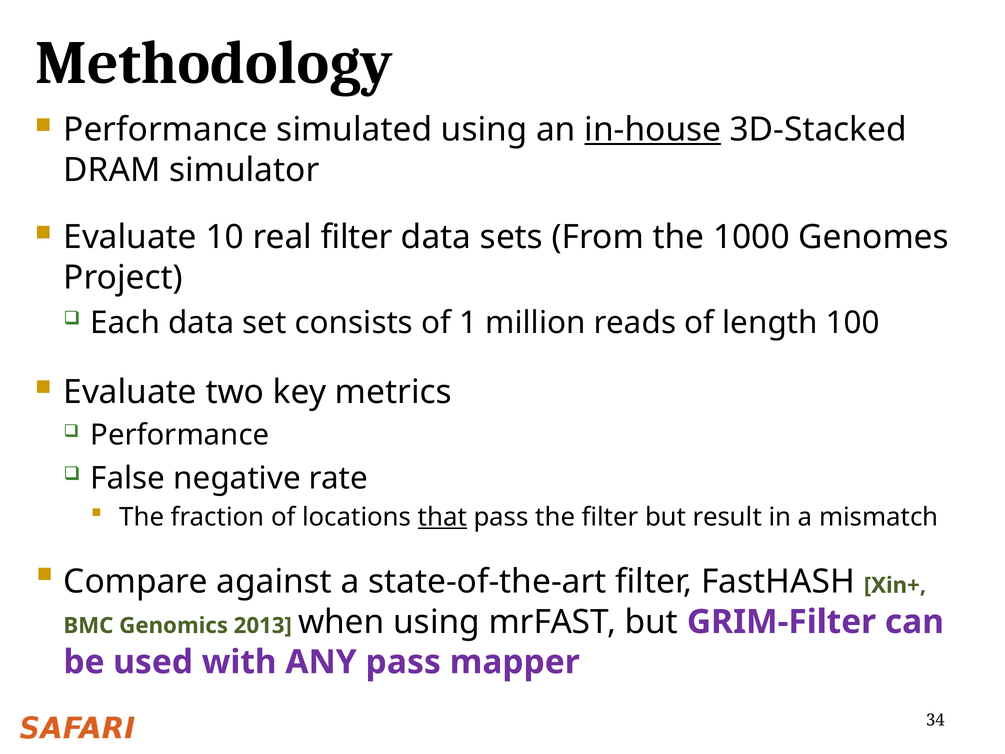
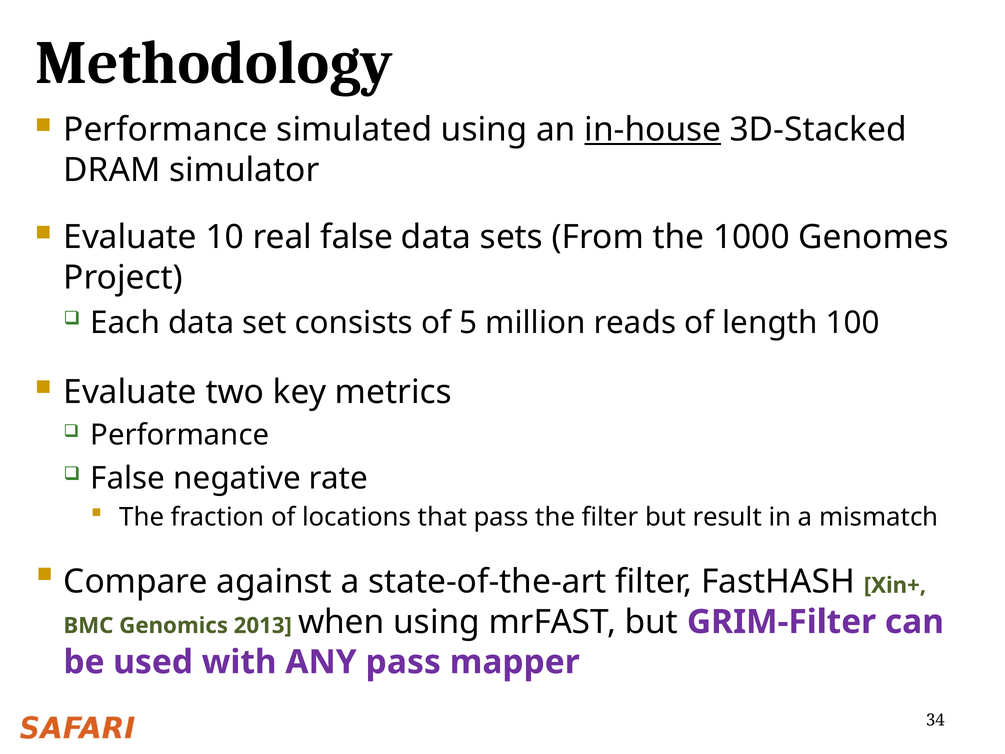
real filter: filter -> false
1: 1 -> 5
that underline: present -> none
